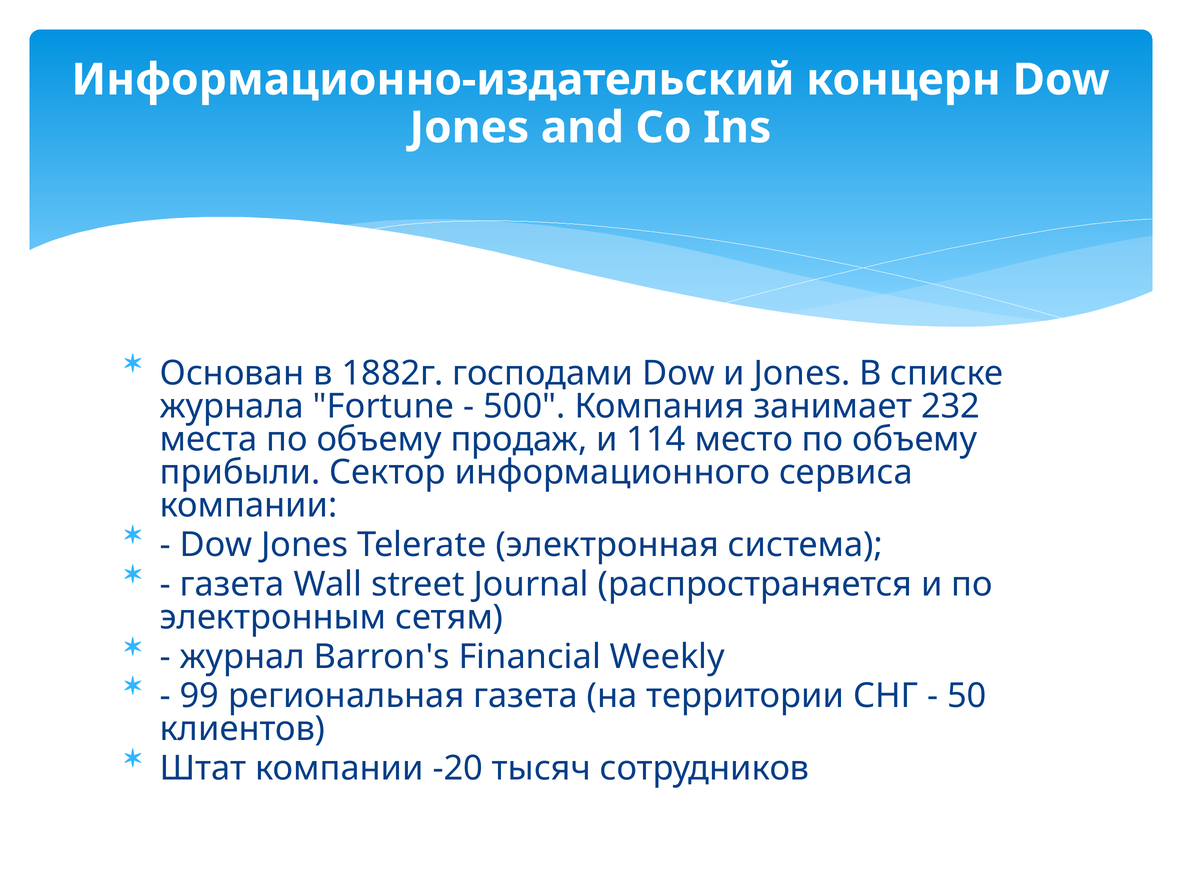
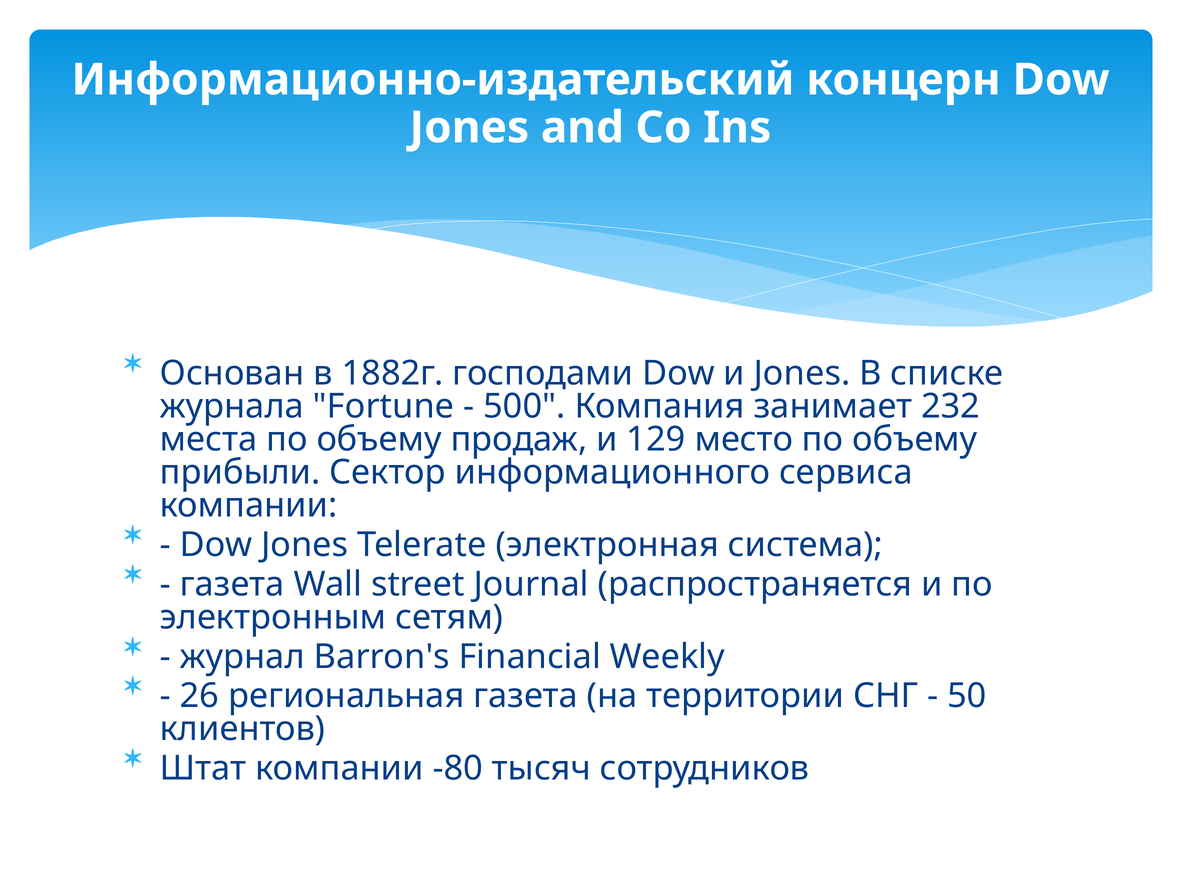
114: 114 -> 129
99: 99 -> 26
-20: -20 -> -80
